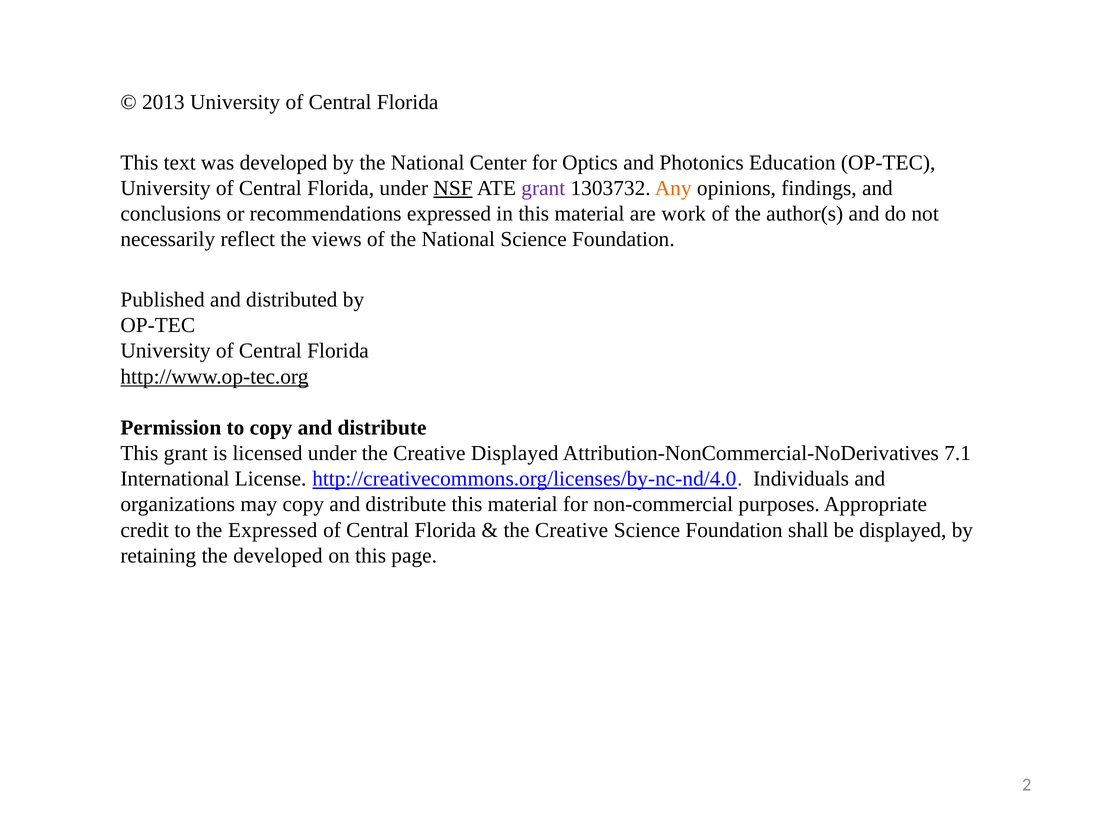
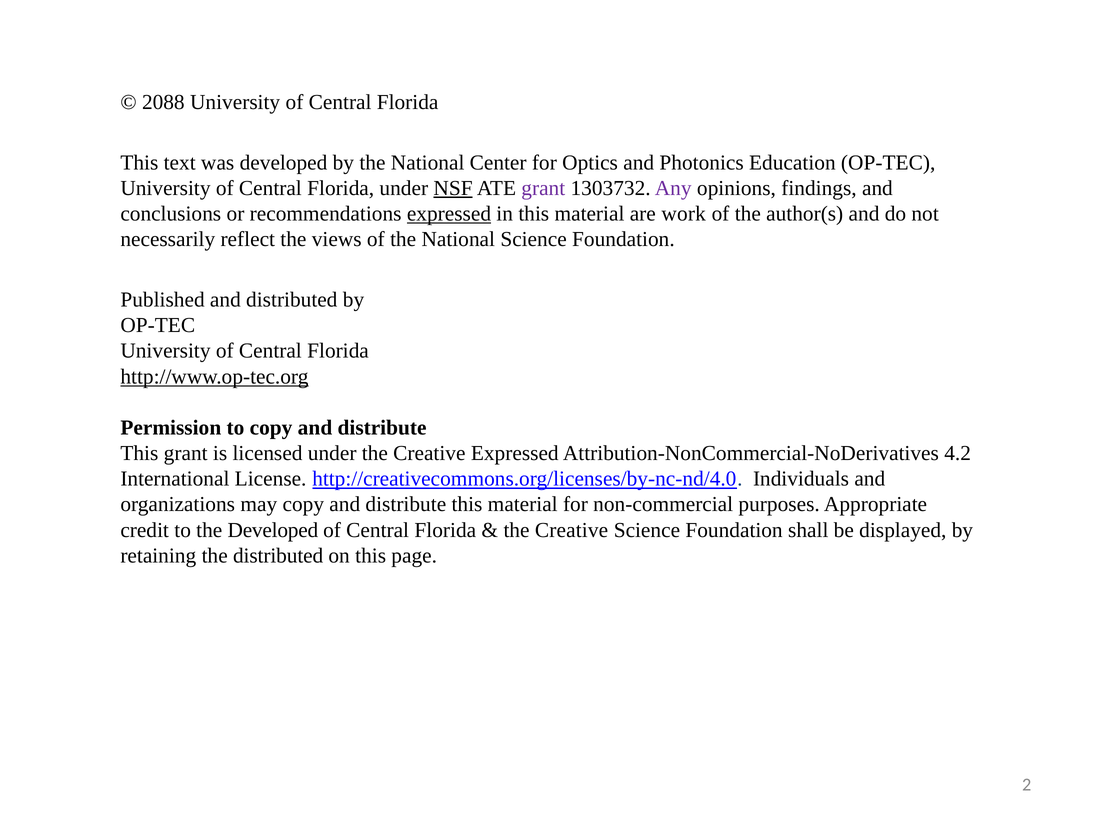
2013: 2013 -> 2088
Any colour: orange -> purple
expressed at (449, 214) underline: none -> present
Creative Displayed: Displayed -> Expressed
7.1: 7.1 -> 4.2
the Expressed: Expressed -> Developed
the developed: developed -> distributed
